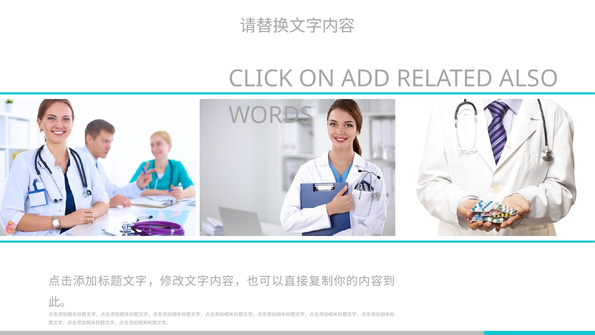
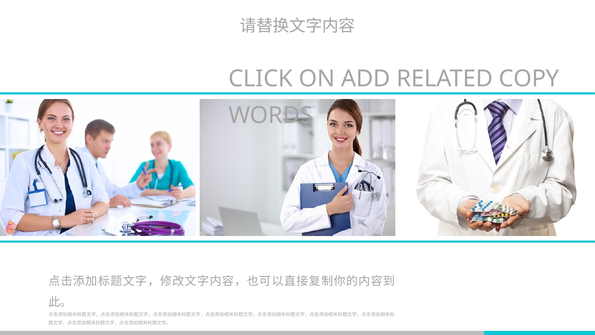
ALSO: ALSO -> COPY
